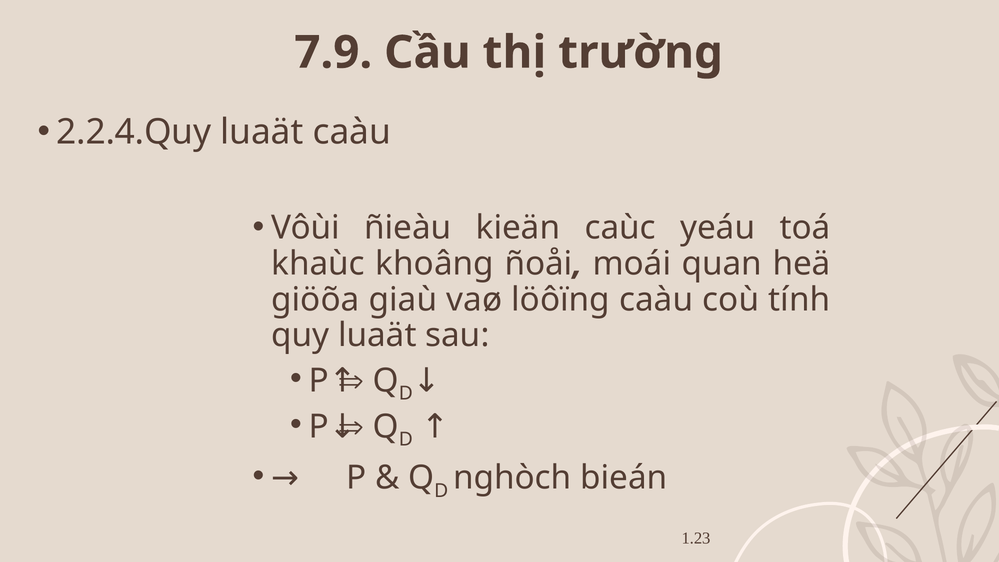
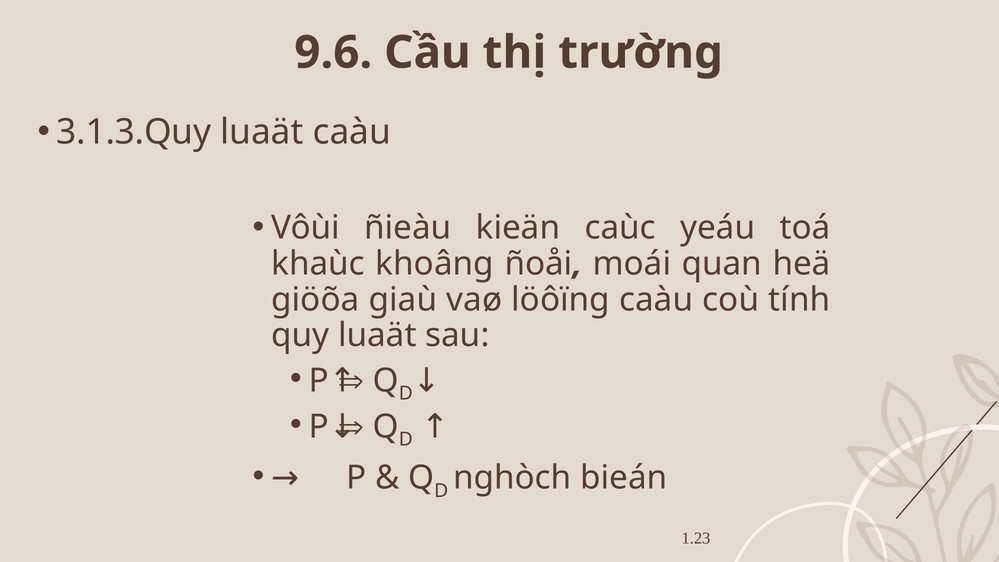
7.9: 7.9 -> 9.6
2.2.4.Quy: 2.2.4.Quy -> 3.1.3.Quy
